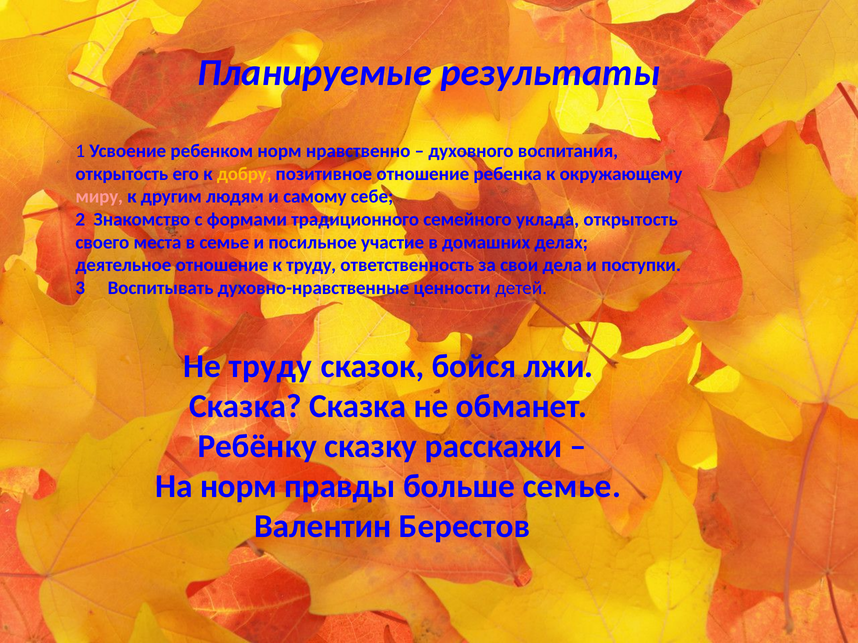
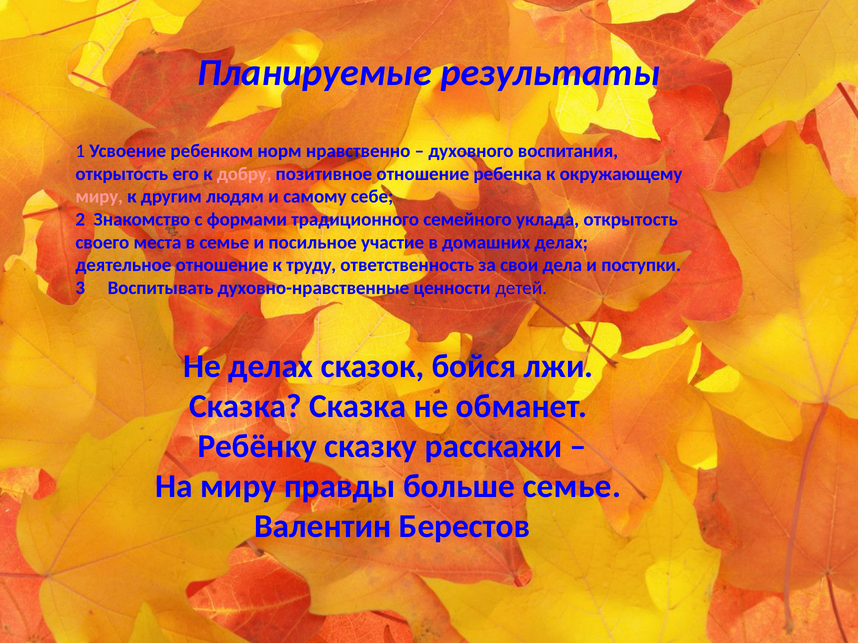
добру colour: yellow -> pink
Не труду: труду -> делах
На норм: норм -> миру
